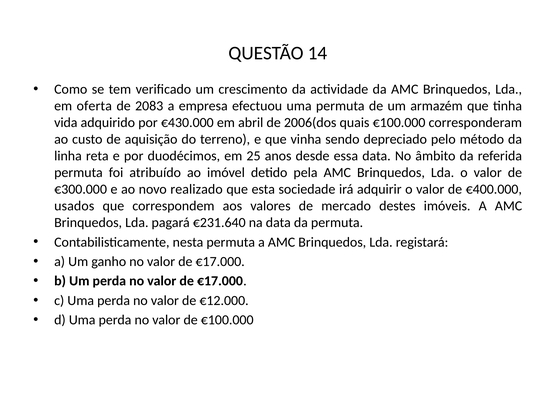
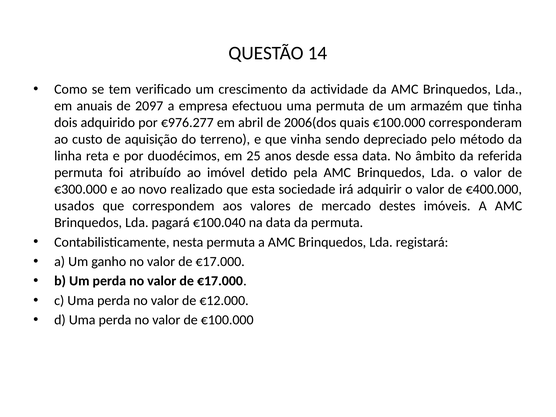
oferta: oferta -> anuais
2083: 2083 -> 2097
vida: vida -> dois
€430.000: €430.000 -> €976.277
€231.640: €231.640 -> €100.040
